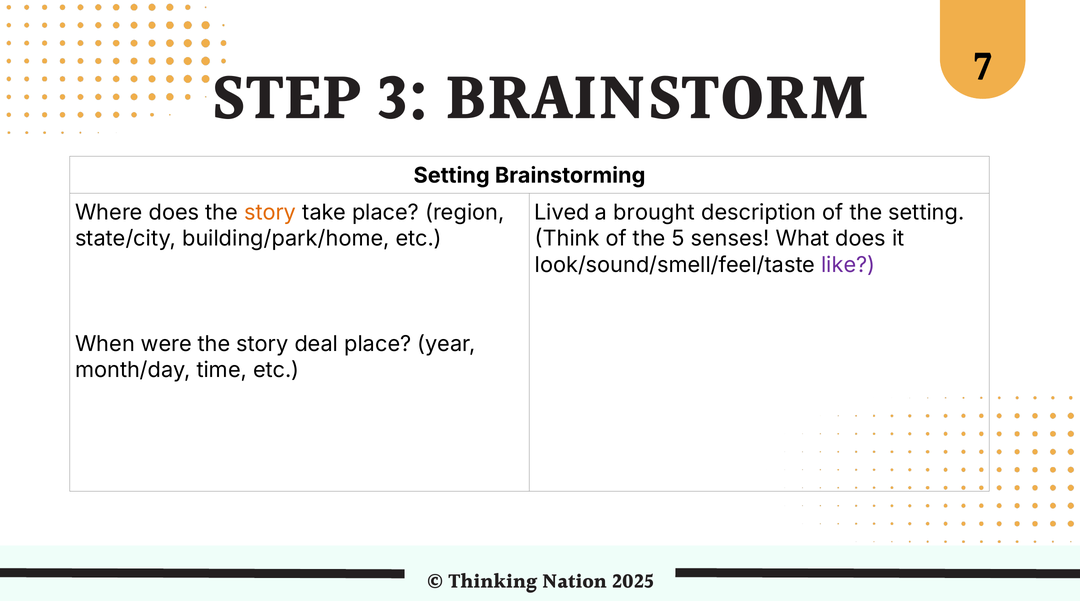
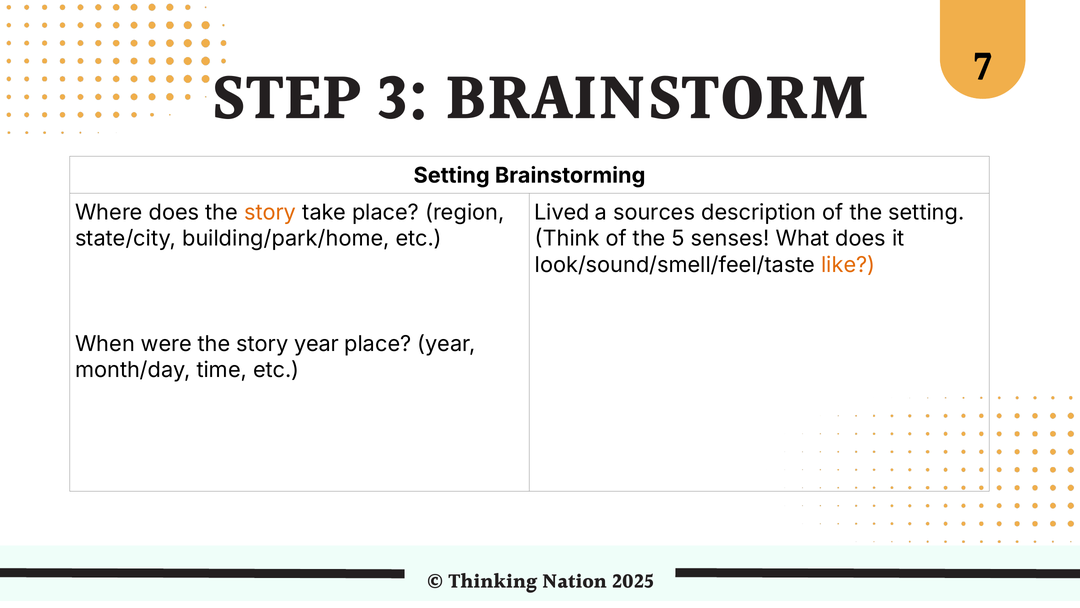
brought: brought -> sources
like colour: purple -> orange
story deal: deal -> year
